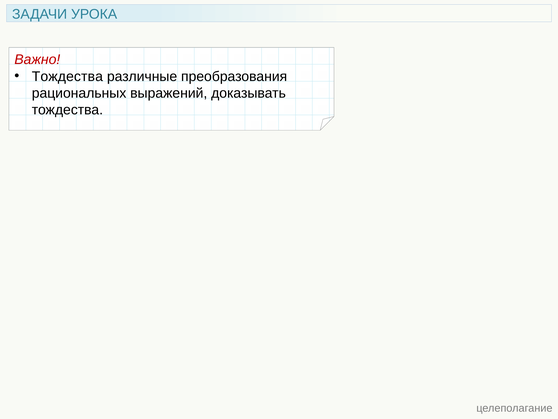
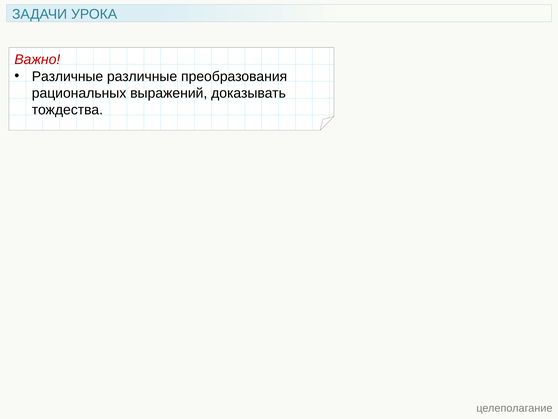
Тождества at (67, 76): Тождества -> Различные
